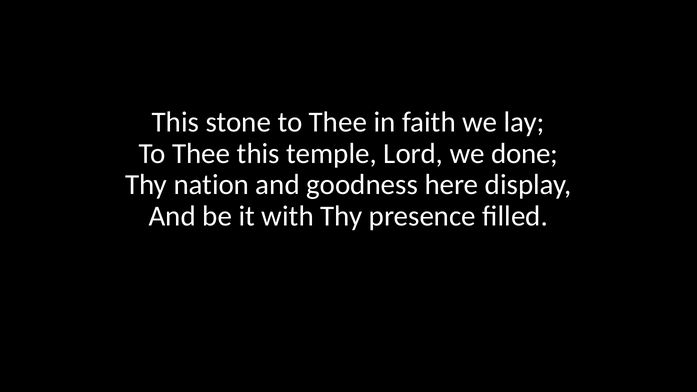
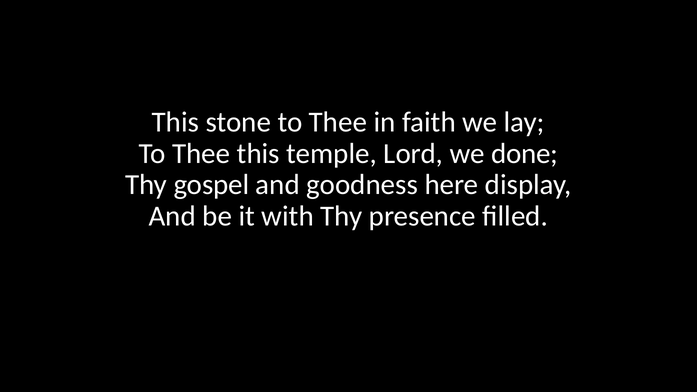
nation: nation -> gospel
